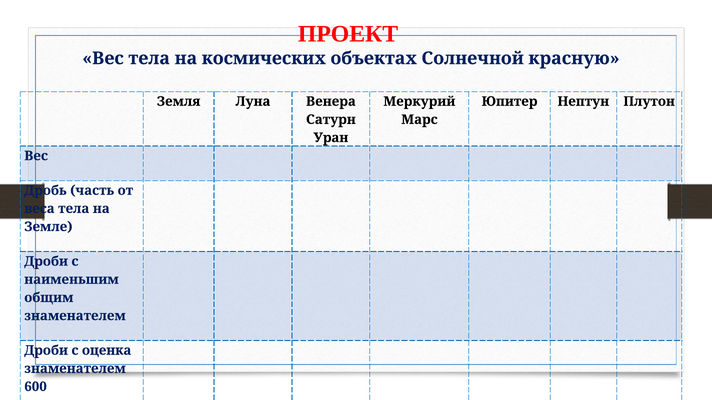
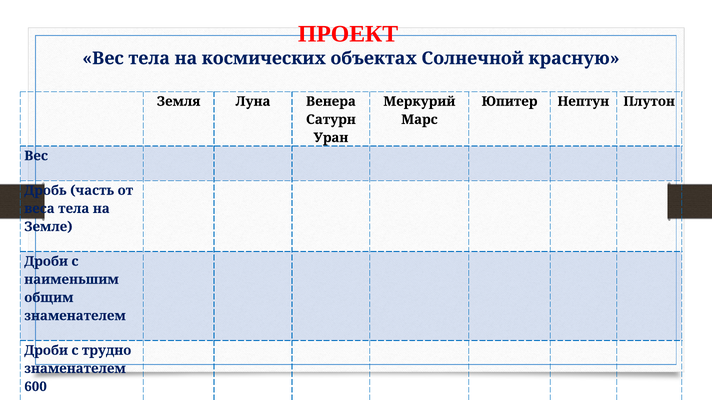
оценка: оценка -> трудно
